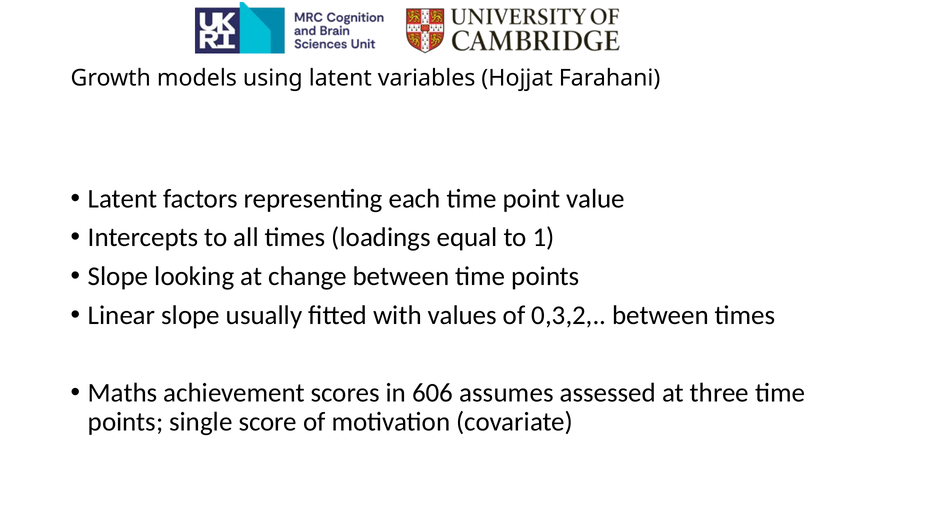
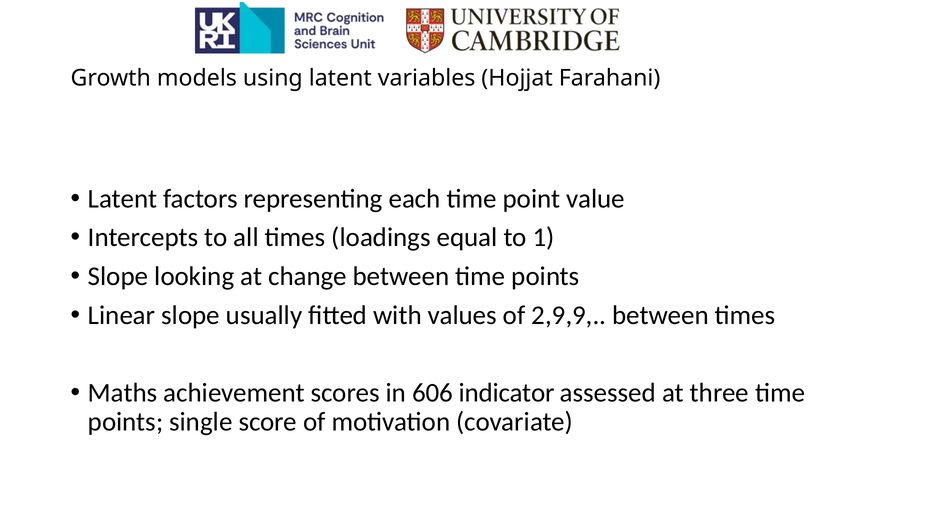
0,3,2: 0,3,2 -> 2,9,9
assumes: assumes -> indicator
